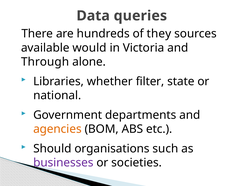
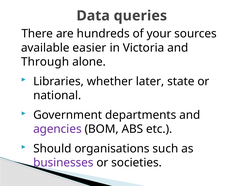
they: they -> your
would: would -> easier
filter: filter -> later
agencies colour: orange -> purple
